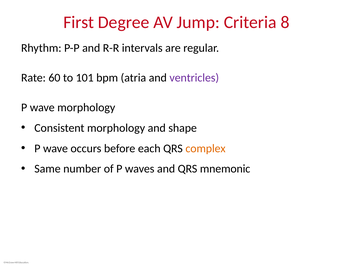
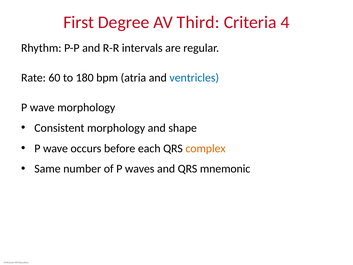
Jump: Jump -> Third
8: 8 -> 4
101: 101 -> 180
ventricles colour: purple -> blue
